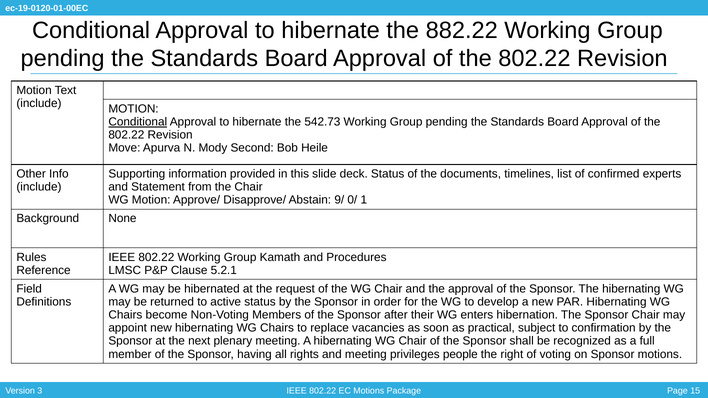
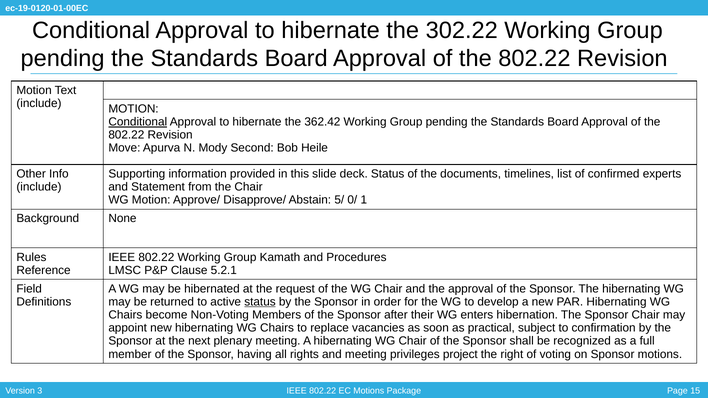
882.22: 882.22 -> 302.22
542.73: 542.73 -> 362.42
9/: 9/ -> 5/
status at (260, 302) underline: none -> present
people: people -> project
